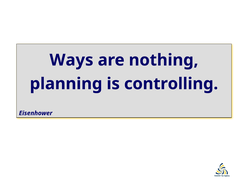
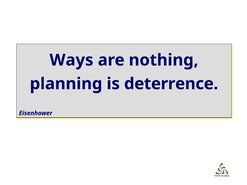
controlling: controlling -> deterrence
